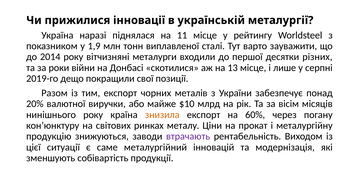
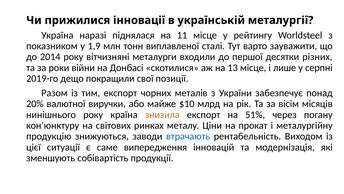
60%: 60% -> 51%
втрачають colour: purple -> blue
металургійний: металургійний -> випередження
